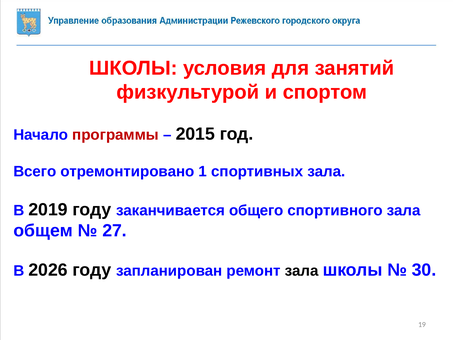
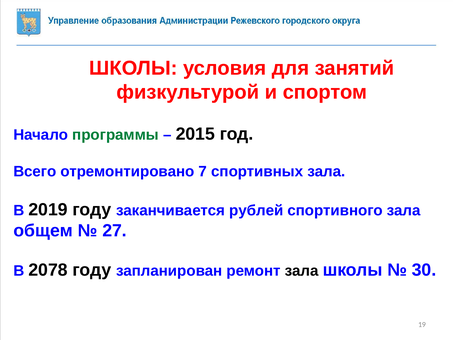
программы colour: red -> green
1: 1 -> 7
общего: общего -> рублей
2026: 2026 -> 2078
